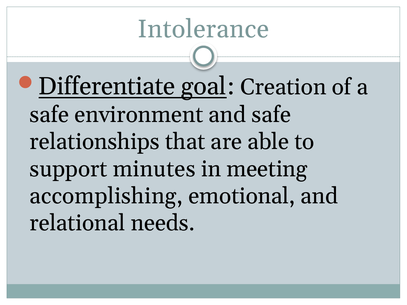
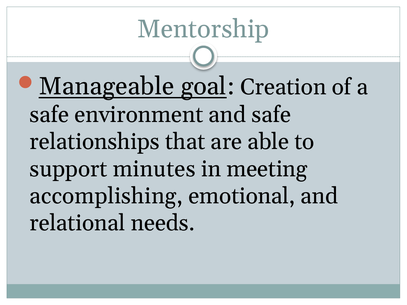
Intolerance: Intolerance -> Mentorship
Differentiate: Differentiate -> Manageable
